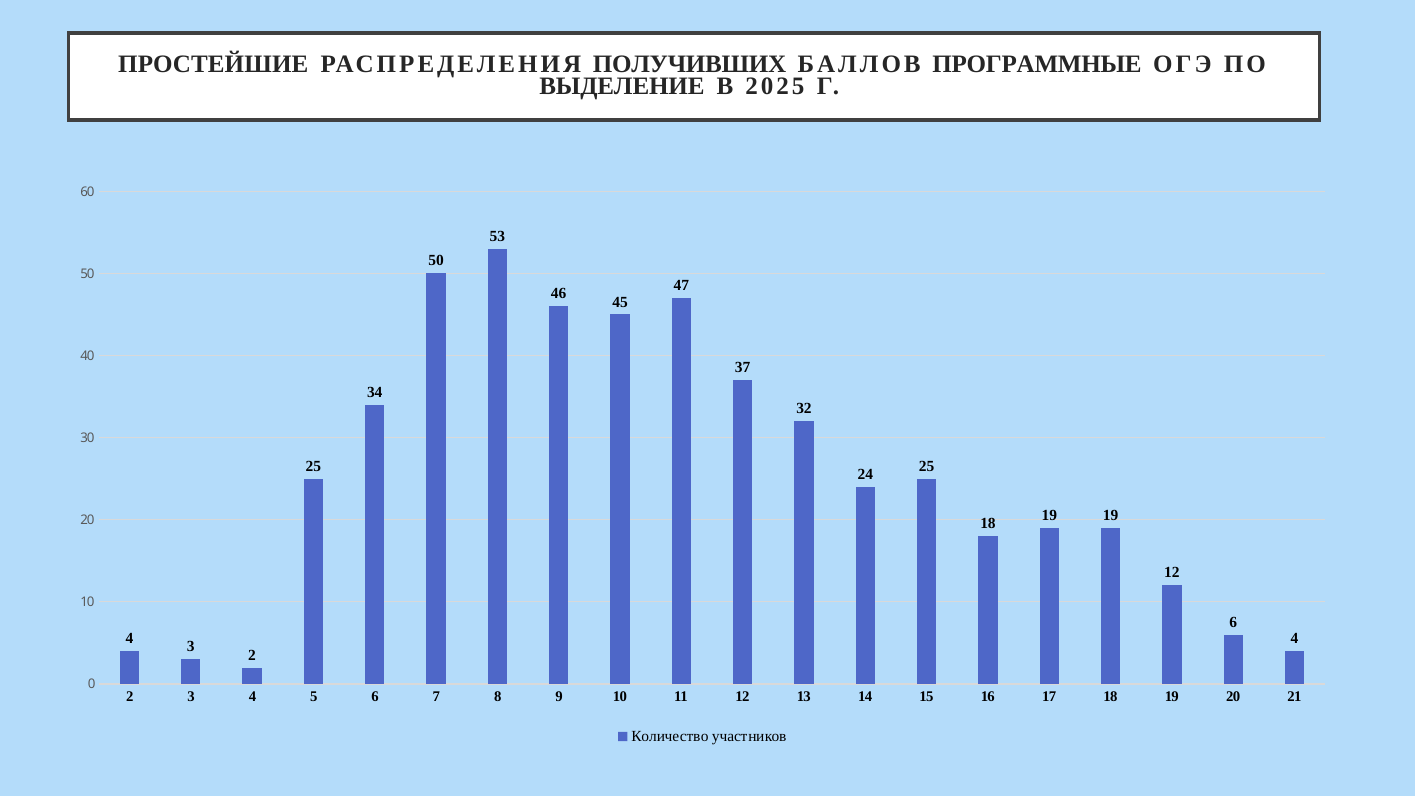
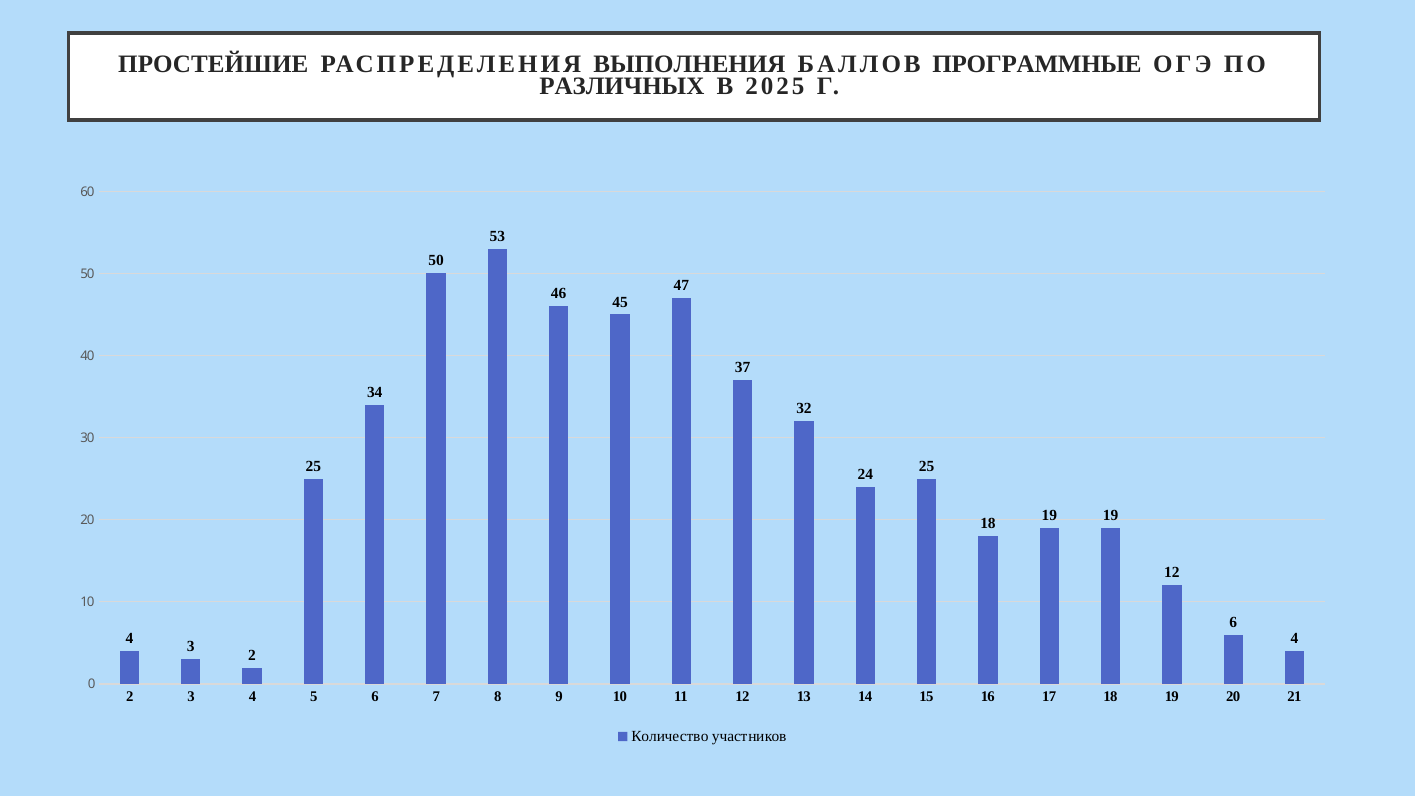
ПОЛУЧИВШИХ: ПОЛУЧИВШИХ -> ВЫПОЛНЕНИЯ
ВЫДЕЛЕНИЕ: ВЫДЕЛЕНИЕ -> РАЗЛИЧНЫХ
